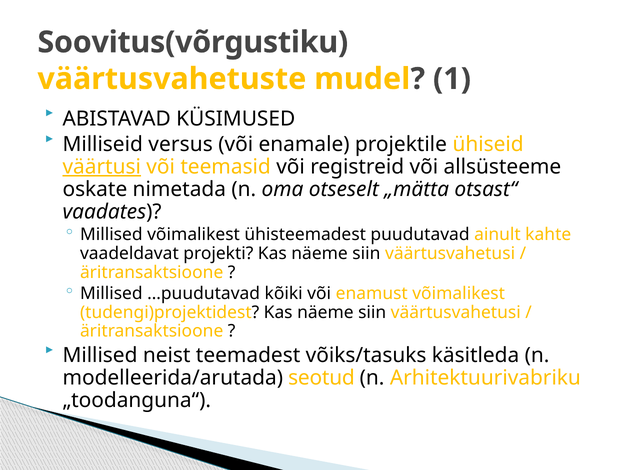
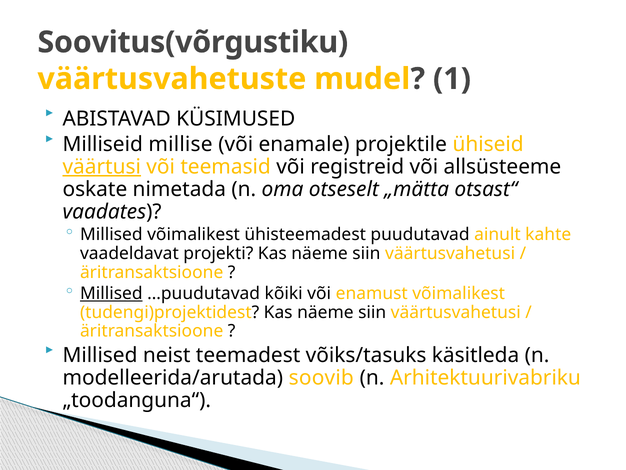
versus: versus -> millise
Millised at (111, 293) underline: none -> present
seotud: seotud -> soovib
